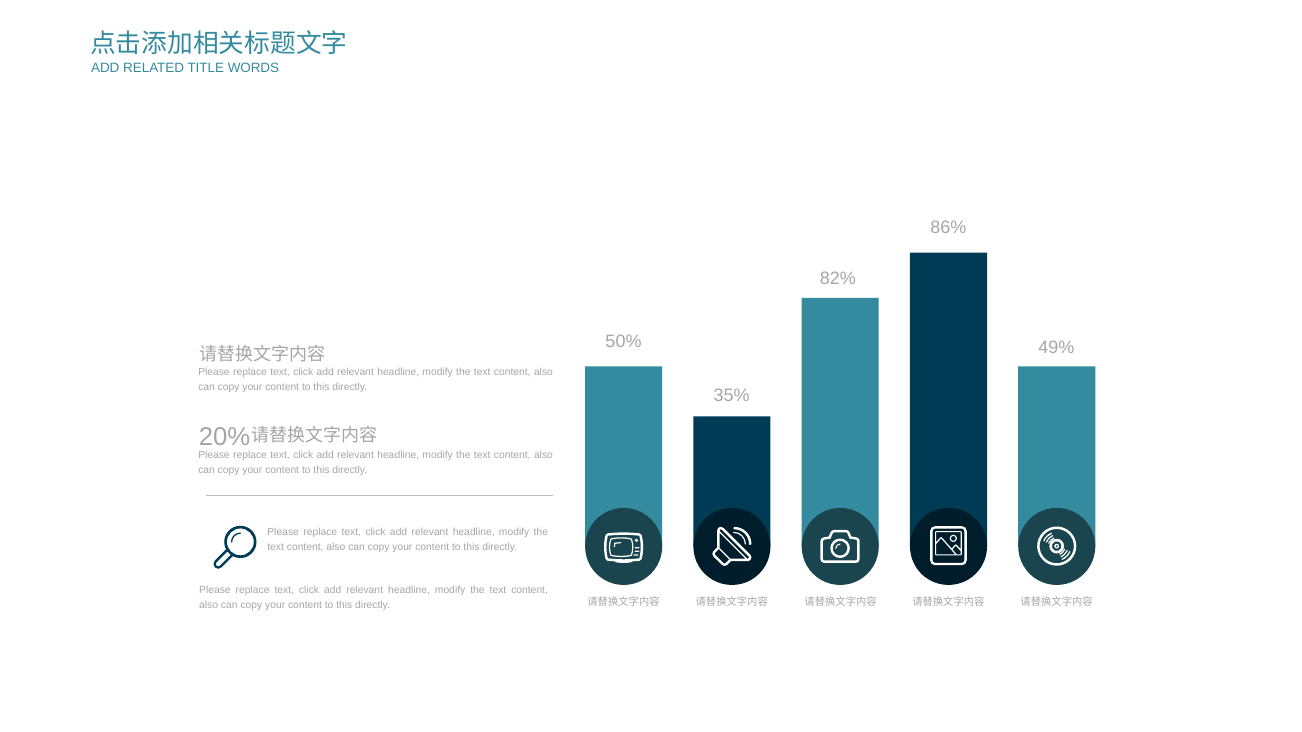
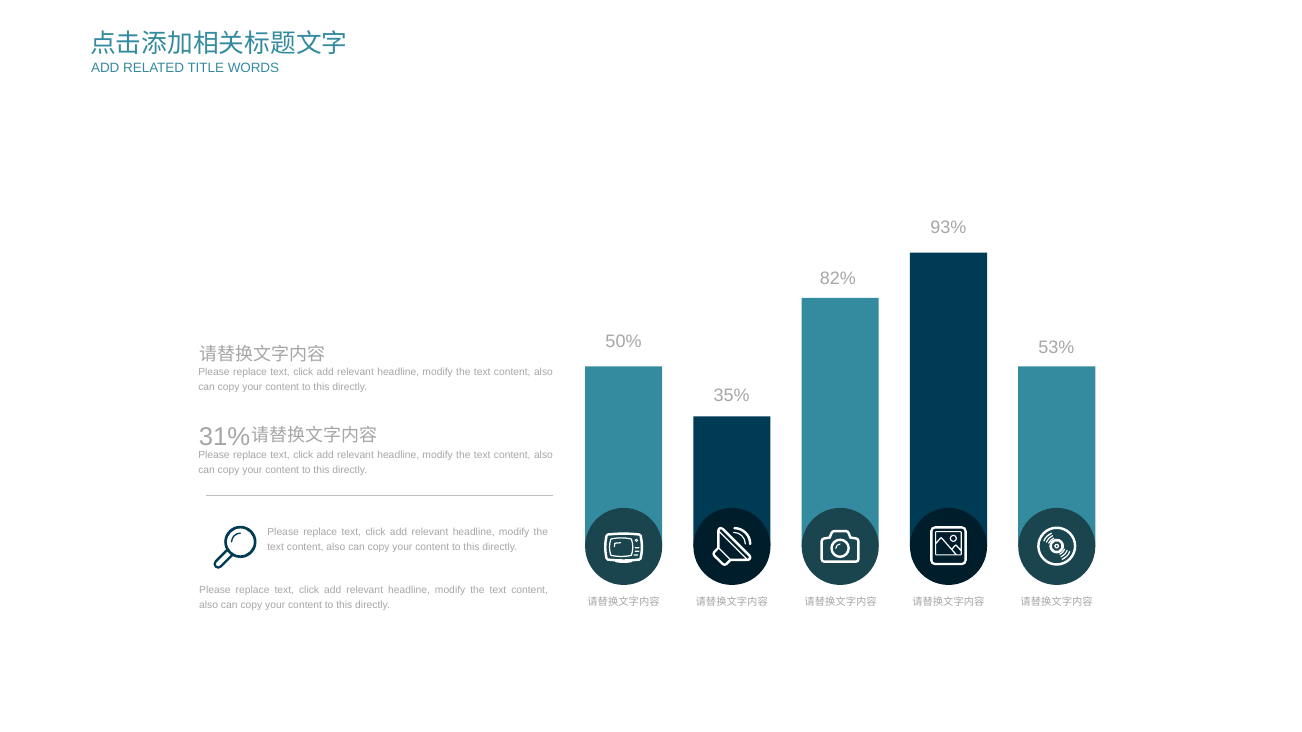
86%: 86% -> 93%
49%: 49% -> 53%
20%: 20% -> 31%
